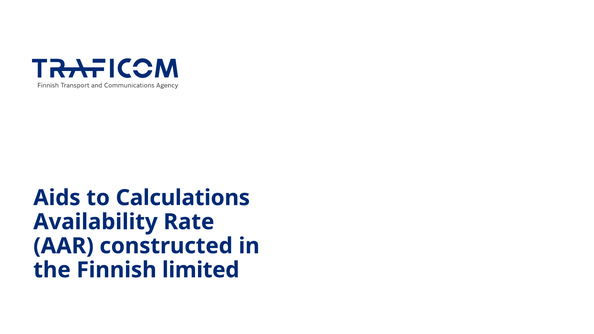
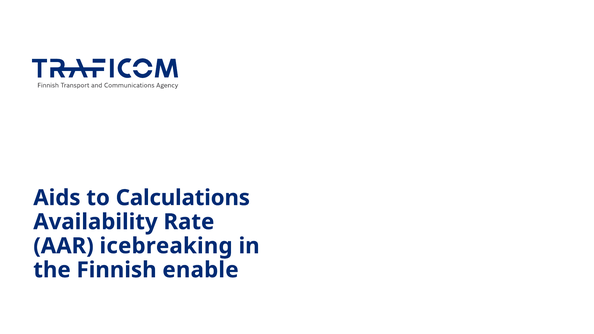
constructed: constructed -> icebreaking
limited: limited -> enable
